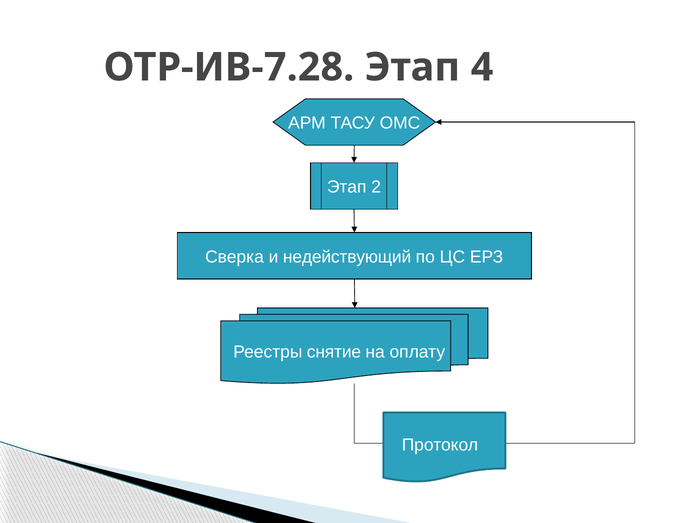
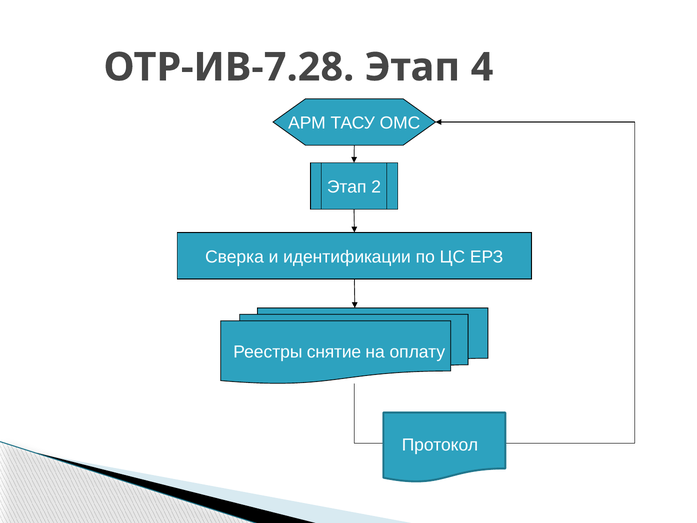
недействующий: недействующий -> идентификации
